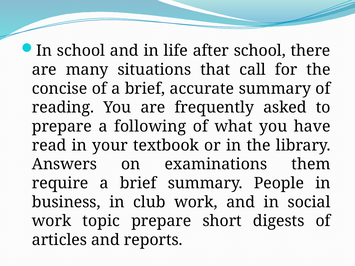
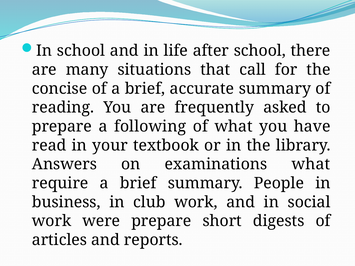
examinations them: them -> what
topic: topic -> were
